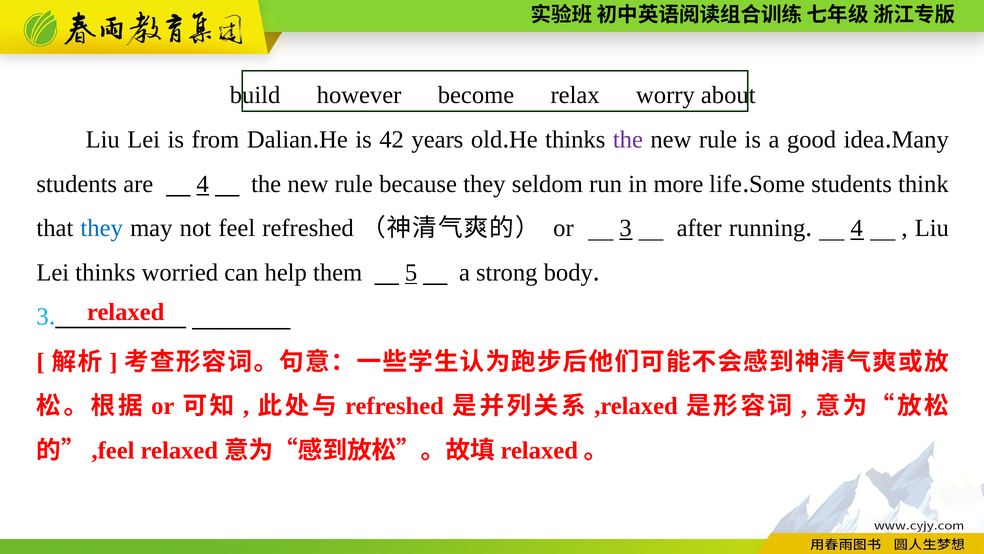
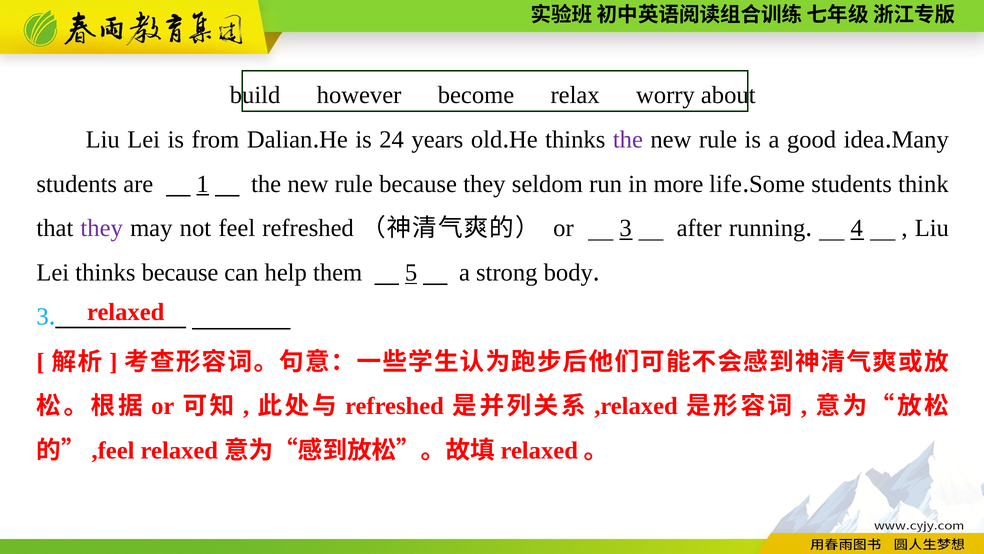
42: 42 -> 24
are 4: 4 -> 1
they at (102, 228) colour: blue -> purple
thinks worried: worried -> because
